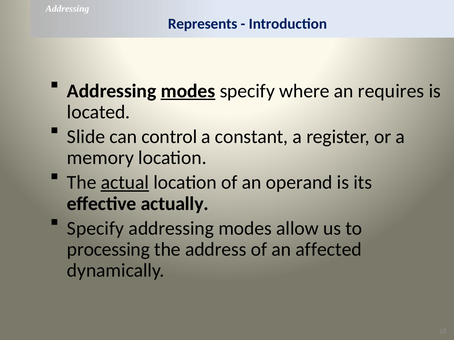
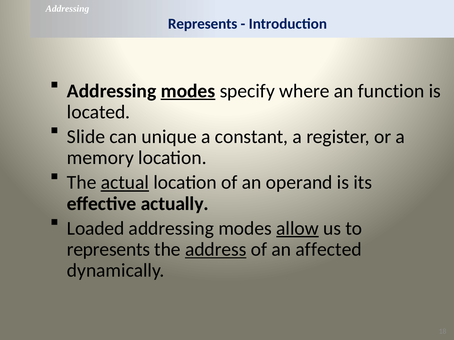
requires: requires -> function
control: control -> unique
Specify at (96, 229): Specify -> Loaded
allow underline: none -> present
processing at (108, 250): processing -> represents
address underline: none -> present
